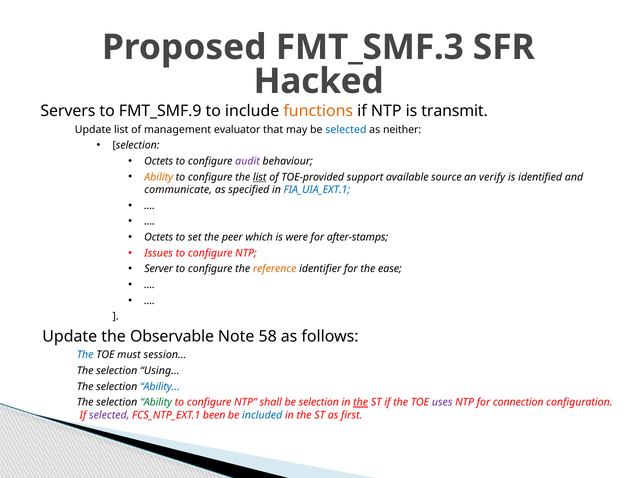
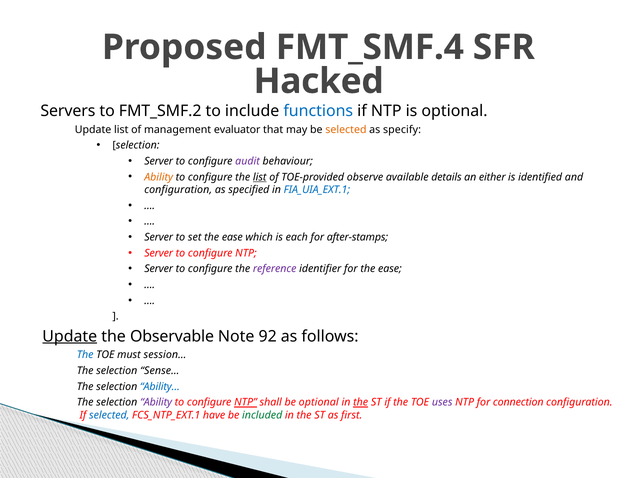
FMT_SMF.3: FMT_SMF.3 -> FMT_SMF.4
FMT_SMF.9: FMT_SMF.9 -> FMT_SMF.2
functions colour: orange -> blue
is transmit: transmit -> optional
selected at (346, 129) colour: blue -> orange
neither: neither -> specify
Octets at (159, 161): Octets -> Server
support: support -> observe
source: source -> details
verify: verify -> either
communicate at (178, 190): communicate -> configuration
Octets at (159, 237): Octets -> Server
set the peer: peer -> ease
were: were -> each
Issues at (159, 253): Issues -> Server
reference colour: orange -> purple
Update at (70, 336) underline: none -> present
58: 58 -> 92
Using…: Using… -> Sense…
Ability at (156, 402) colour: green -> purple
NTP at (246, 402) underline: none -> present
be selection: selection -> optional
selected at (109, 415) colour: purple -> blue
been: been -> have
included colour: blue -> green
